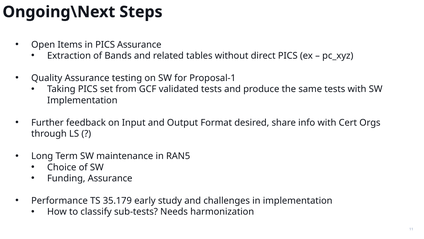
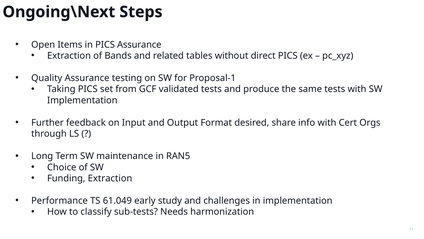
Funding Assurance: Assurance -> Extraction
35.179: 35.179 -> 61.049
